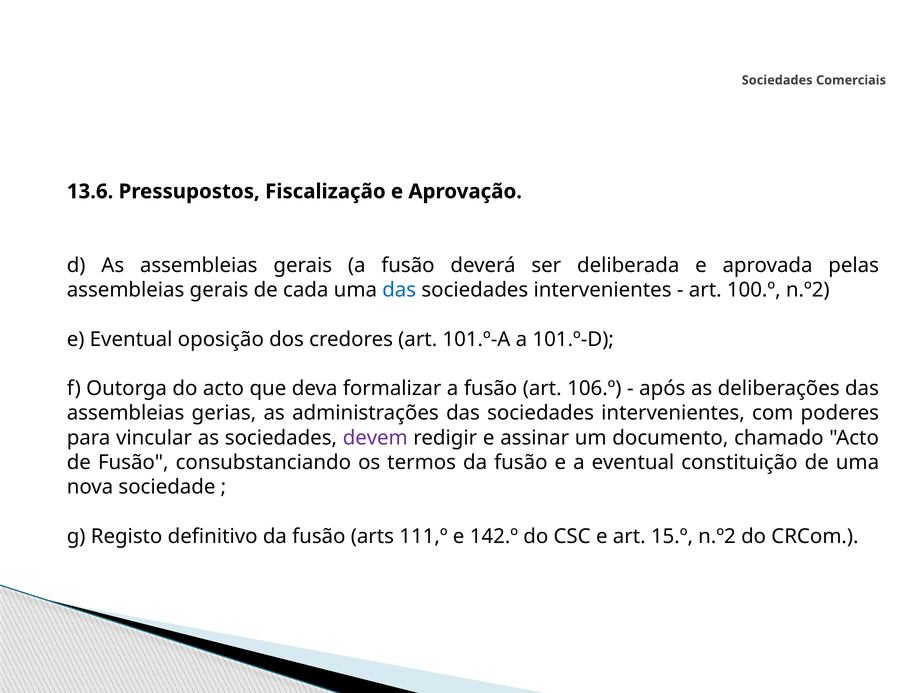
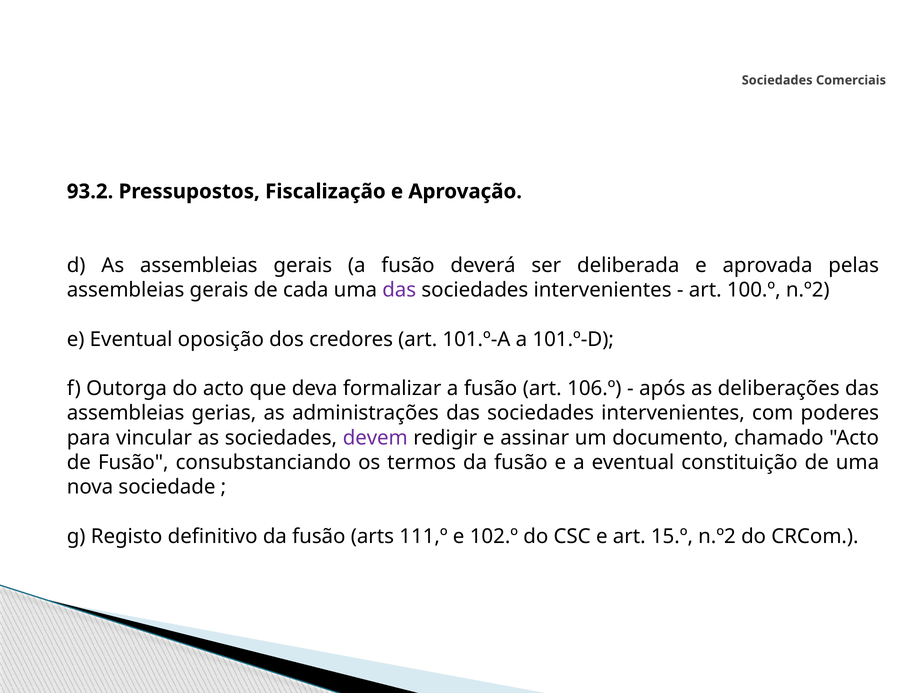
13.6: 13.6 -> 93.2
das at (399, 290) colour: blue -> purple
142.º: 142.º -> 102.º
